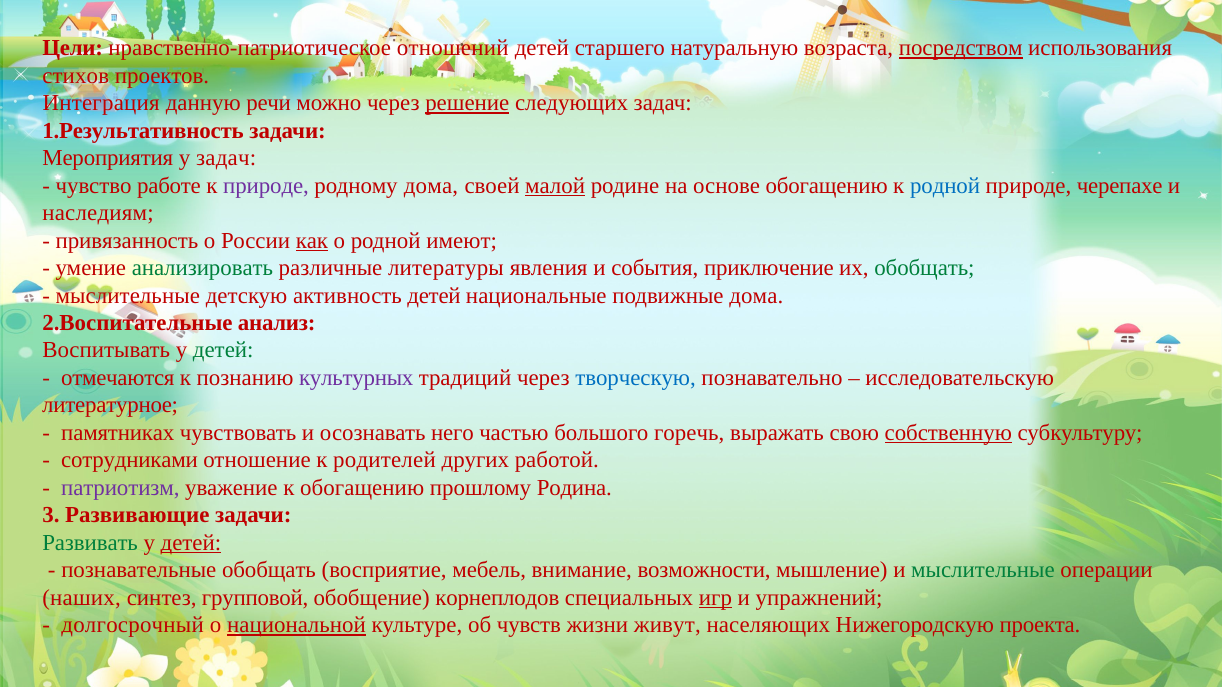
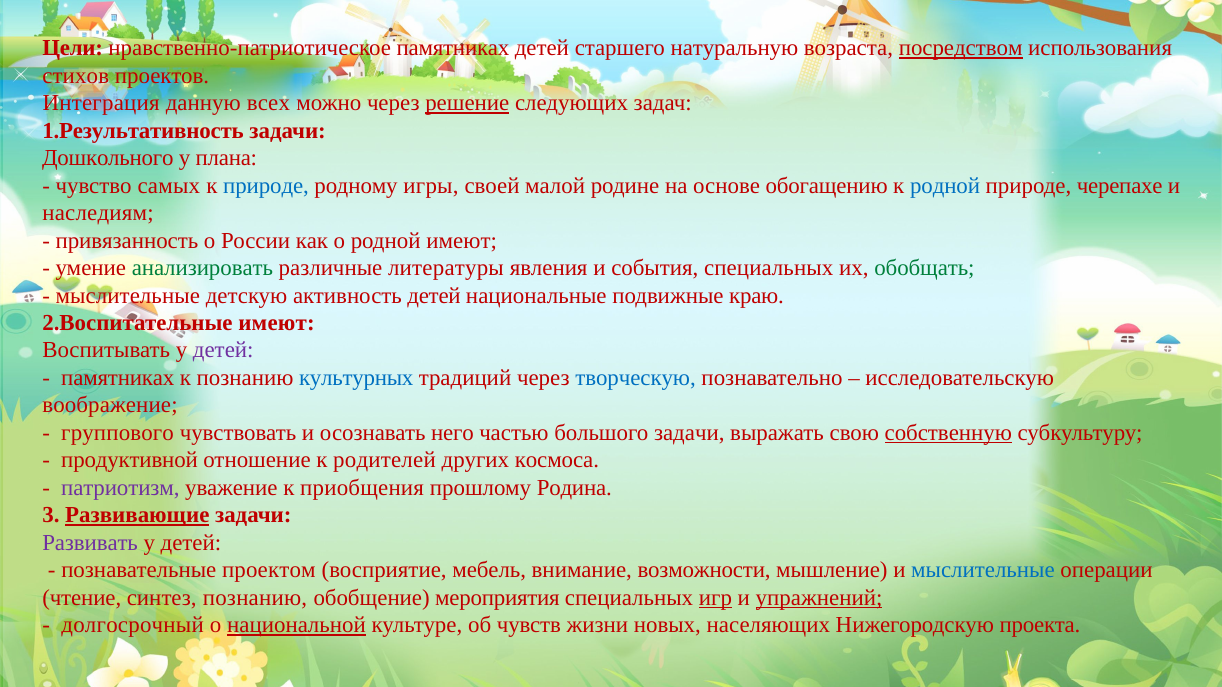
нравственно-патриотическое отношений: отношений -> памятниках
речи: речи -> всех
Мероприятия: Мероприятия -> Дошкольного
у задач: задач -> плана
работе: работе -> самых
природе at (266, 186) colour: purple -> blue
родному дома: дома -> игры
малой underline: present -> none
как underline: present -> none
события приключение: приключение -> специальных
подвижные дома: дома -> краю
2.Воспитательные анализ: анализ -> имеют
детей at (223, 351) colour: green -> purple
отмечаются at (118, 378): отмечаются -> памятниках
культурных colour: purple -> blue
литературное: литературное -> воображение
памятниках: памятниках -> группового
большого горечь: горечь -> задачи
сотрудниками: сотрудниками -> продуктивной
работой: работой -> космоса
к обогащению: обогащению -> приобщения
Развивающие underline: none -> present
Развивать colour: green -> purple
детей at (191, 543) underline: present -> none
познавательные обобщать: обобщать -> проектом
мыслительные at (983, 571) colour: green -> blue
наших: наших -> чтение
синтез групповой: групповой -> познанию
корнеплодов: корнеплодов -> мероприятия
упражнений underline: none -> present
живут: живут -> новых
